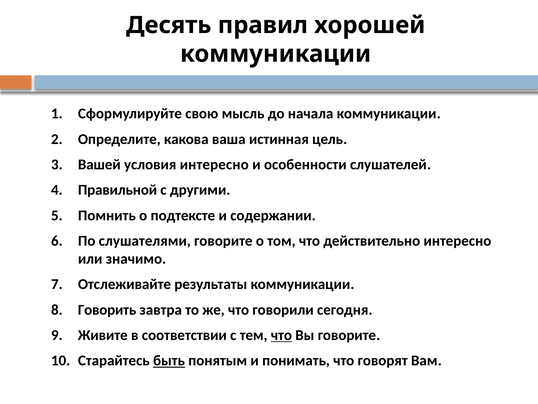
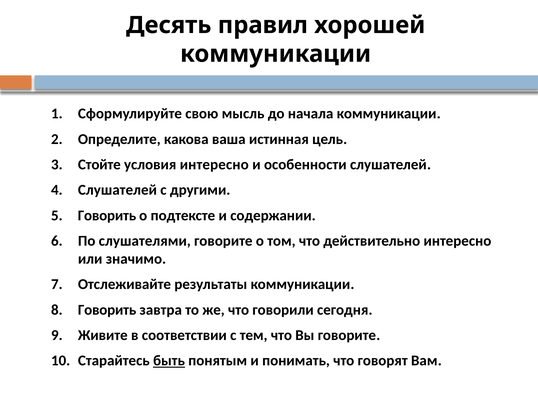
Вашей: Вашей -> Стойте
Правильной at (118, 190): Правильной -> Слушателей
Помнить at (107, 215): Помнить -> Говорить
что at (281, 335) underline: present -> none
